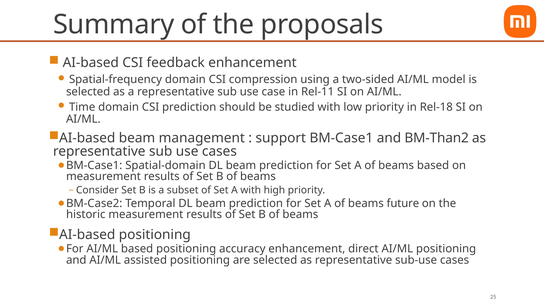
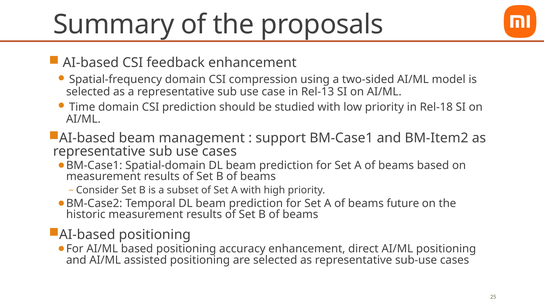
Rel-11: Rel-11 -> Rel-13
BM-Than2: BM-Than2 -> BM-Item2
